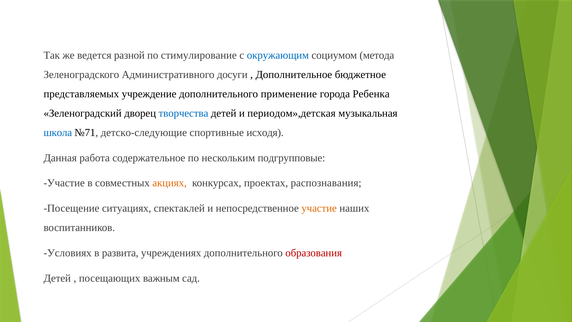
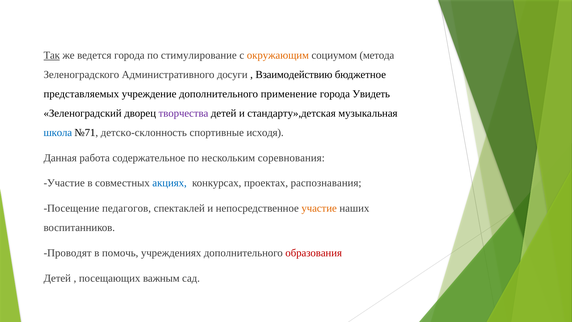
Так underline: none -> present
ведется разной: разной -> города
окружающим colour: blue -> orange
Дополнительное: Дополнительное -> Взаимодействию
Ребенка: Ребенка -> Увидеть
творчества colour: blue -> purple
периодом»,детская: периодом»,детская -> стандарту»,детская
детско-следующие: детско-следующие -> детско-склонность
подгрупповые: подгрупповые -> соревнования
акциях colour: orange -> blue
ситуациях: ситуациях -> педагогов
Условиях: Условиях -> Проводят
развита: развита -> помочь
